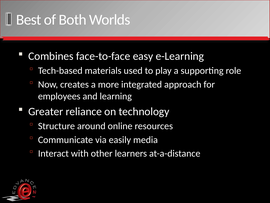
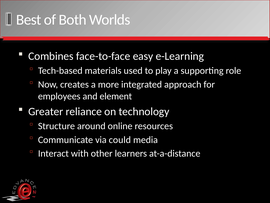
learning: learning -> element
easily: easily -> could
